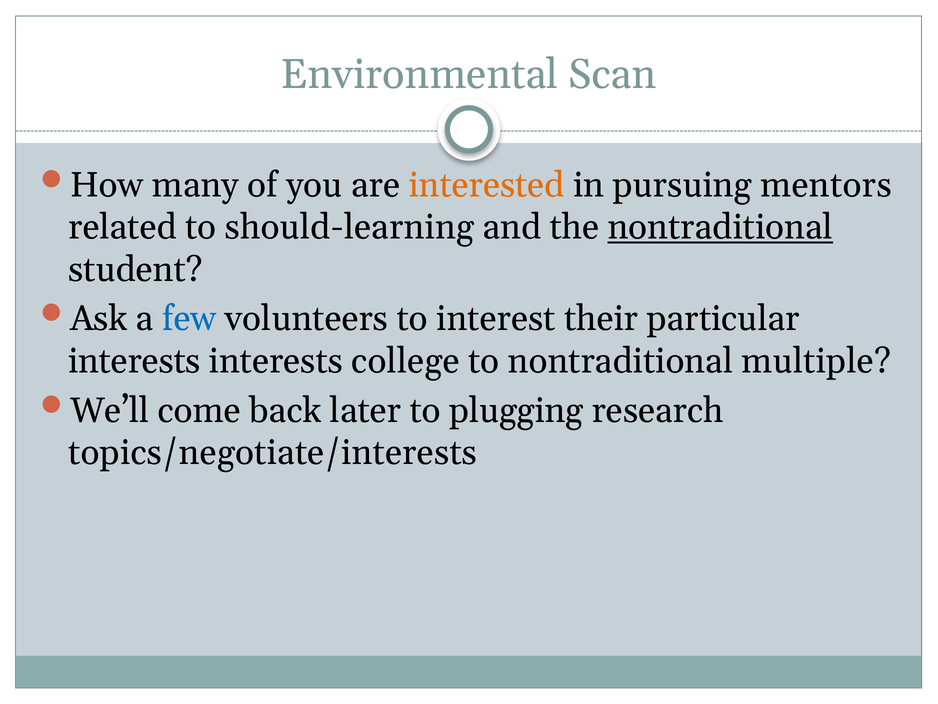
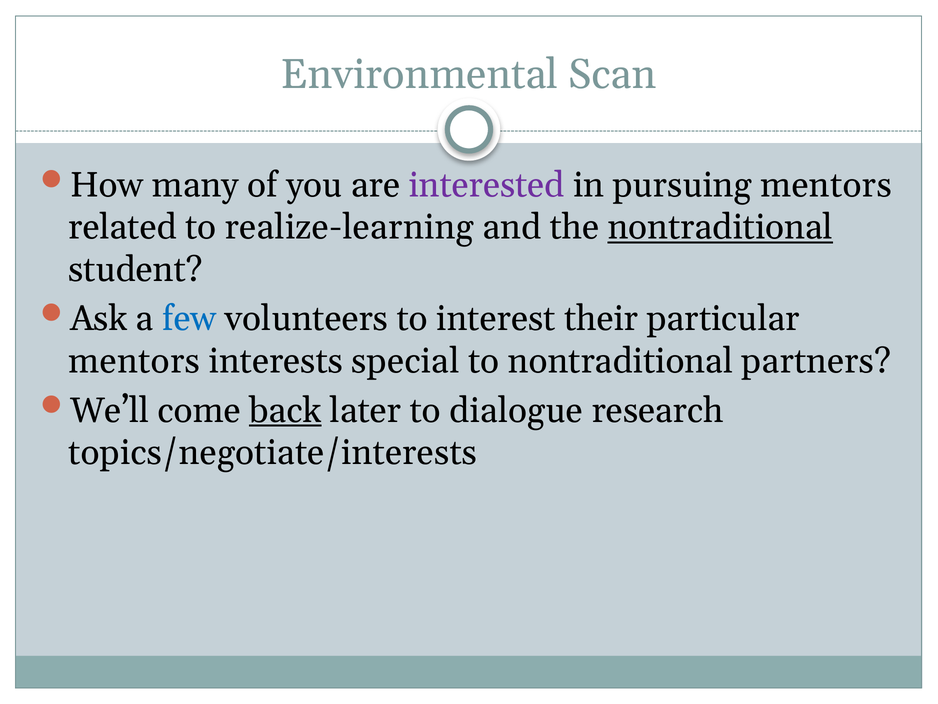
interested colour: orange -> purple
should-learning: should-learning -> realize-learning
interests at (134, 361): interests -> mentors
college: college -> special
multiple: multiple -> partners
back underline: none -> present
plugging: plugging -> dialogue
